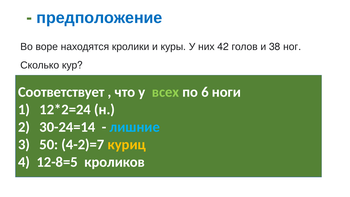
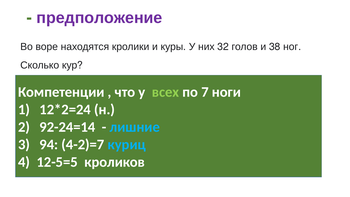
предположение colour: blue -> purple
42: 42 -> 32
Соответствует: Соответствует -> Компетенции
6: 6 -> 7
30-24=14: 30-24=14 -> 92-24=14
50: 50 -> 94
куриц colour: yellow -> light blue
12-8=5: 12-8=5 -> 12-5=5
